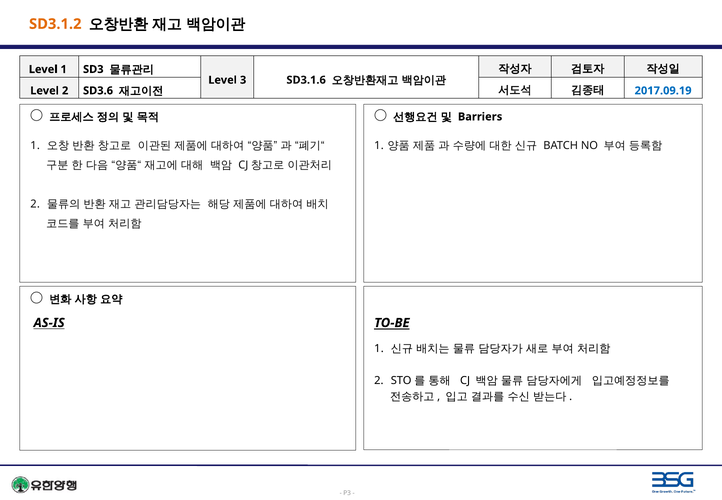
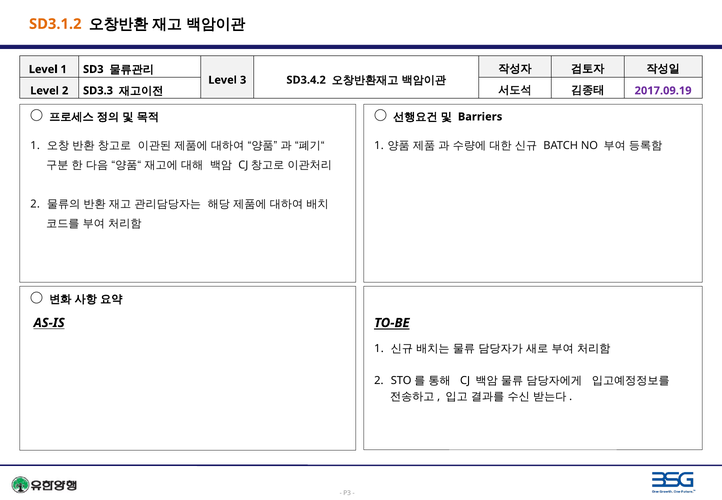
SD3.1.6: SD3.1.6 -> SD3.4.2
SD3.6: SD3.6 -> SD3.3
2017.09.19 colour: blue -> purple
